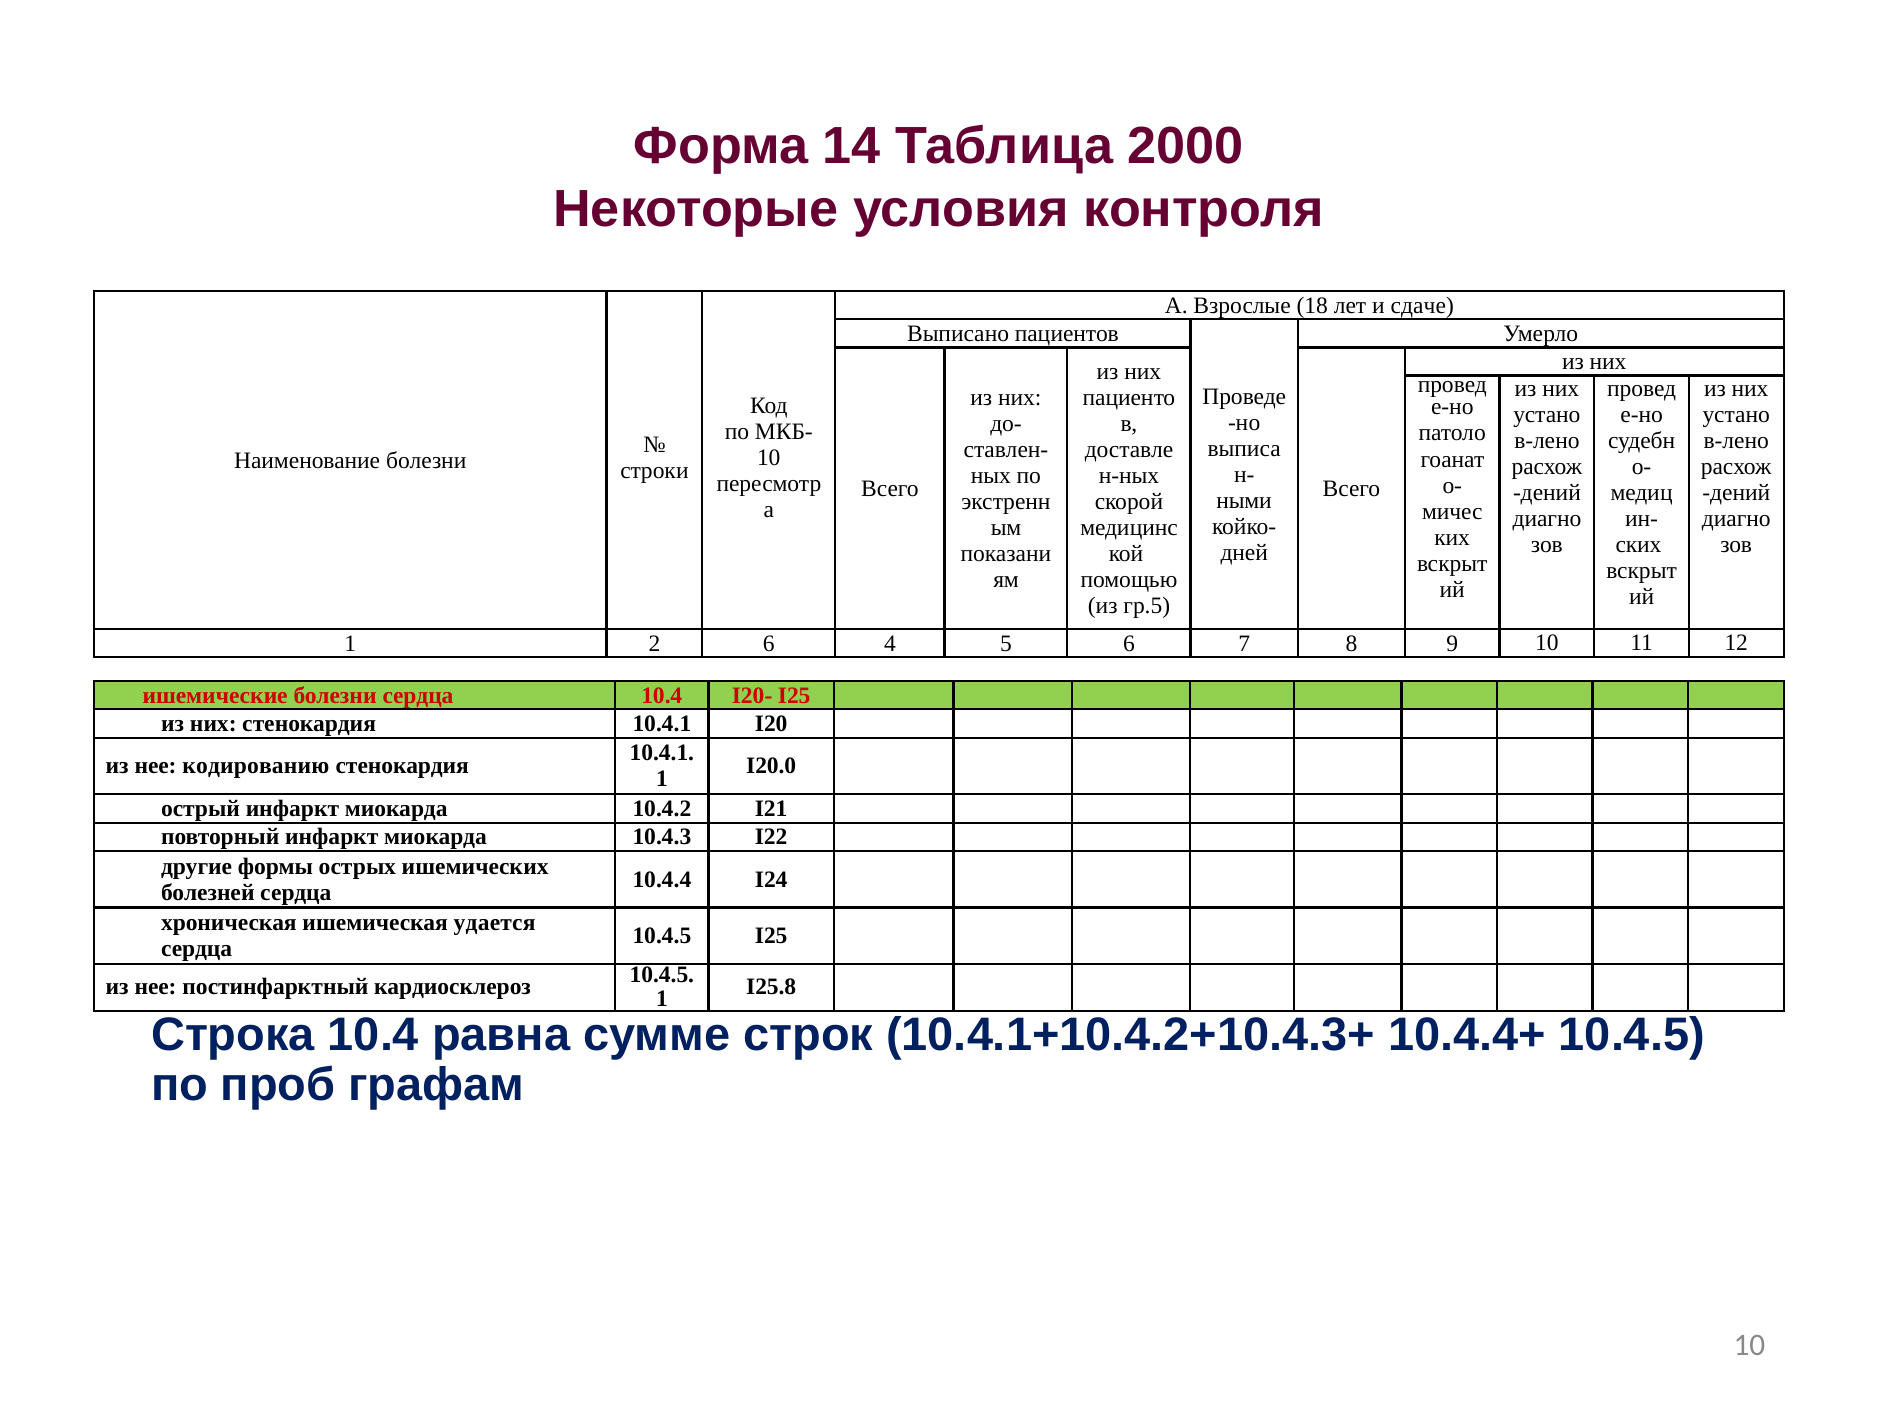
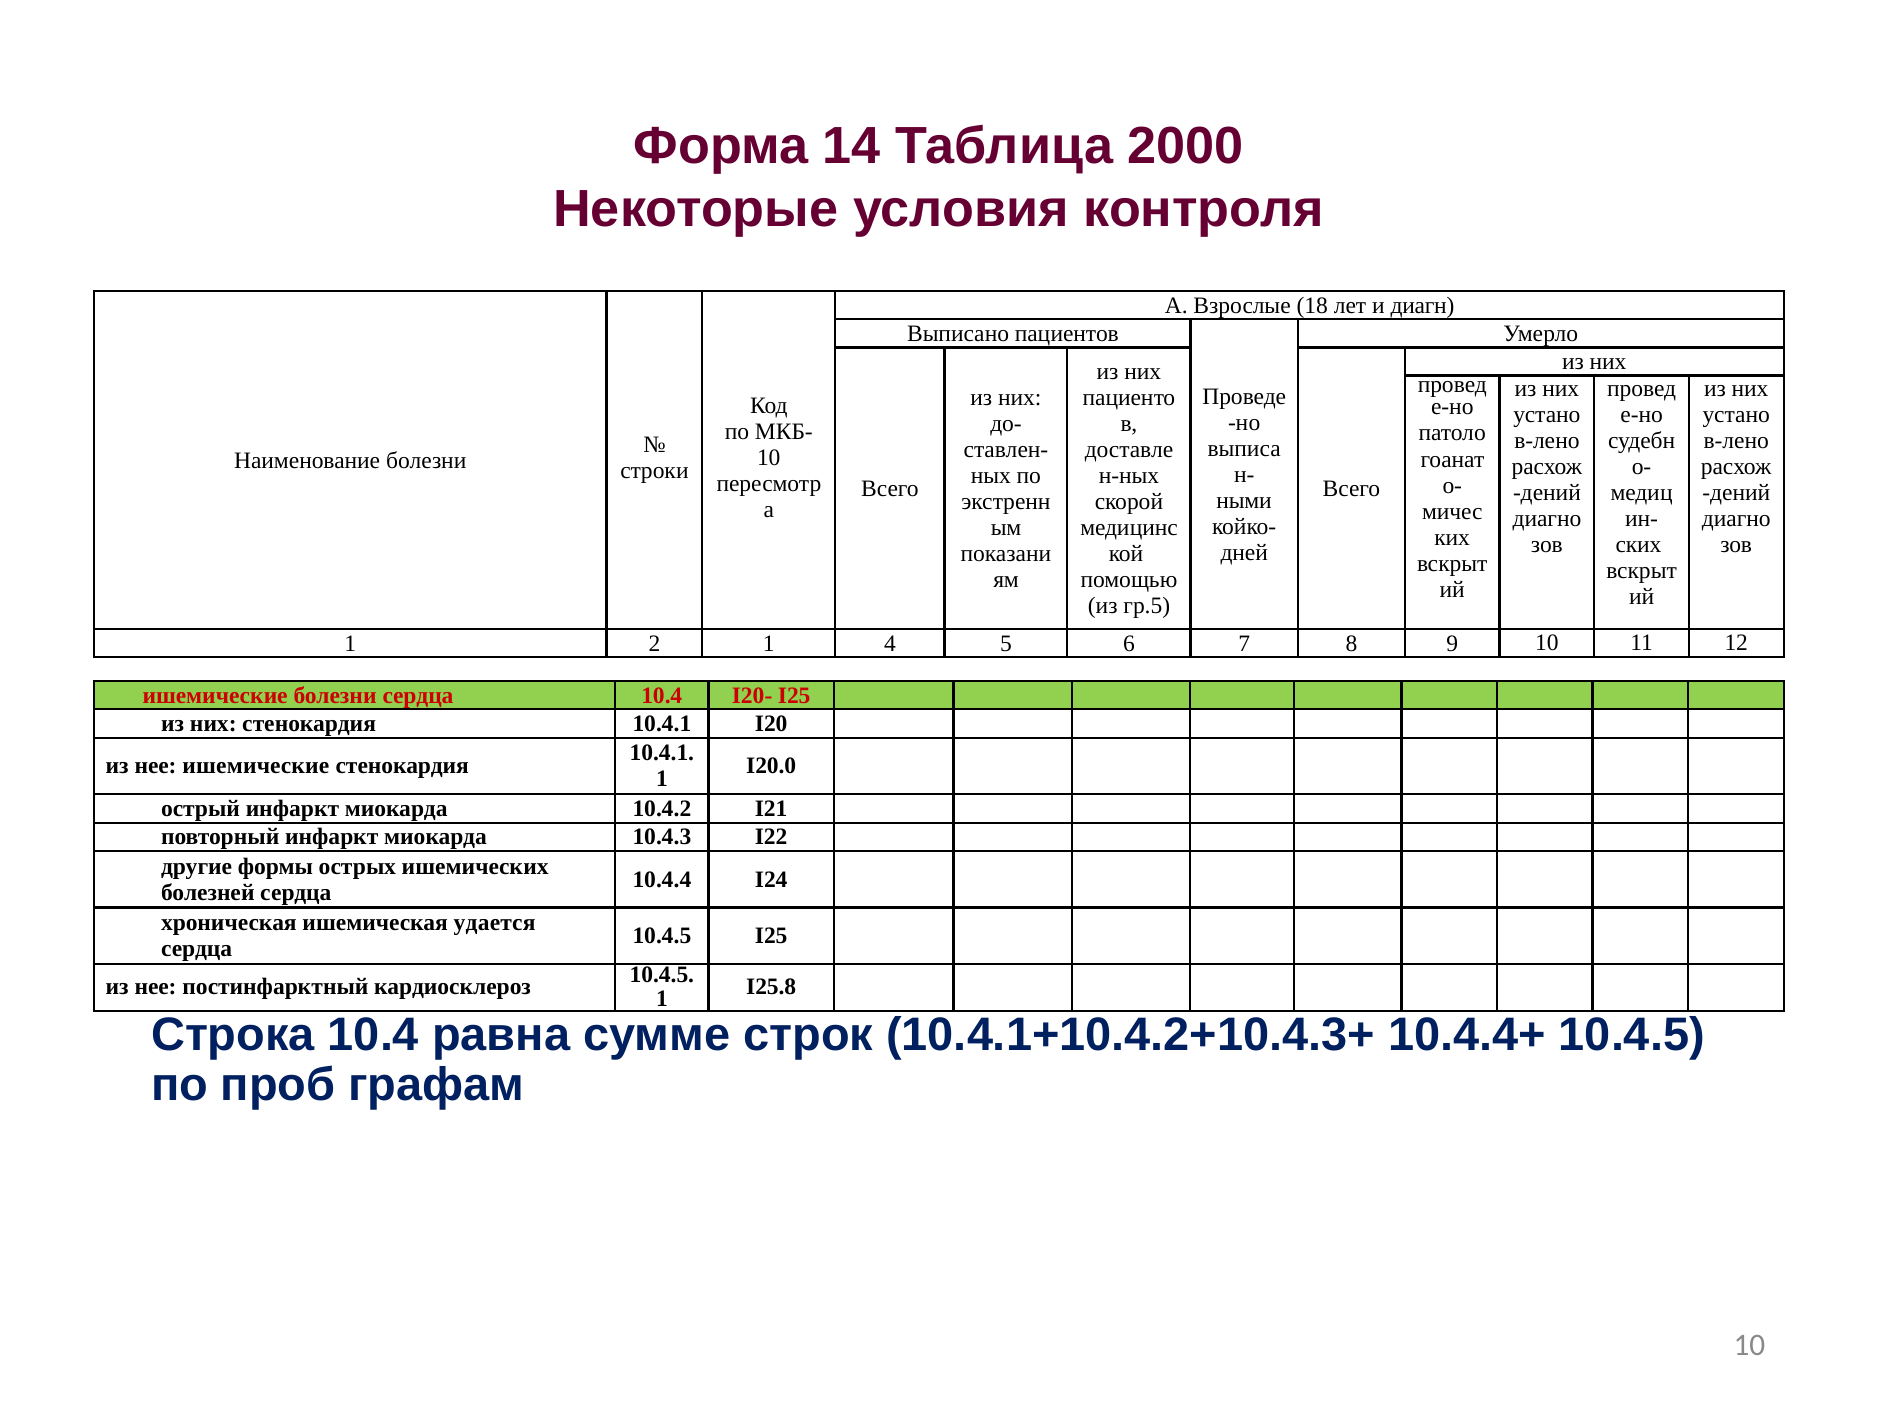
сдаче: сдаче -> диагн
2 6: 6 -> 1
нее кодированию: кодированию -> ишемические
